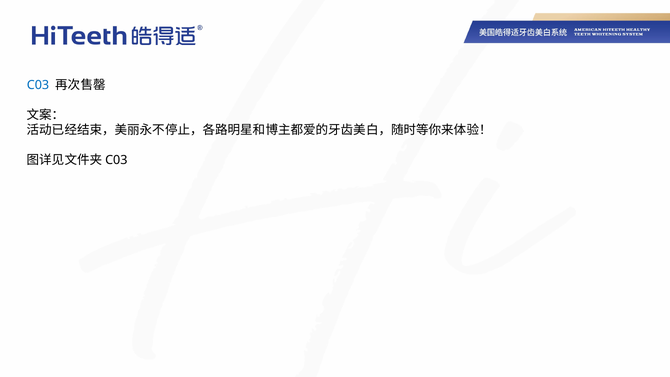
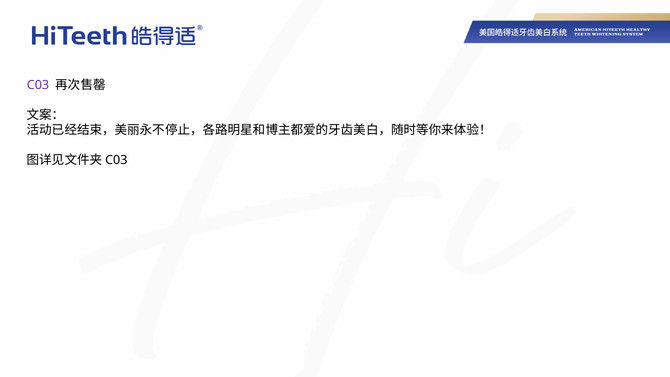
C03 colour: blue -> purple
